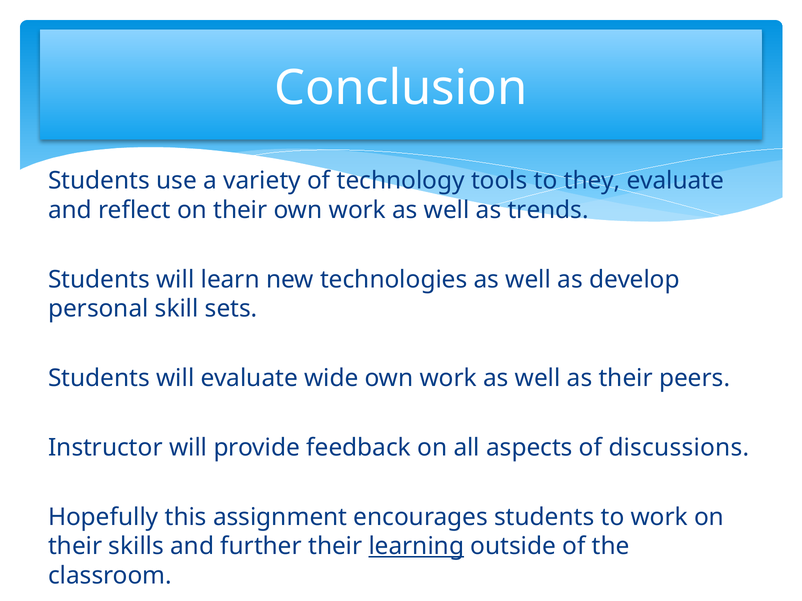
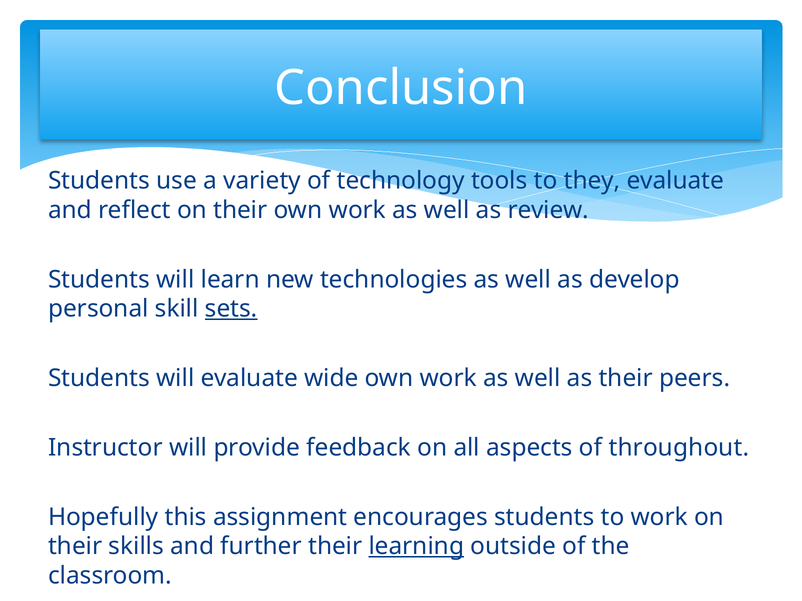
trends: trends -> review
sets underline: none -> present
discussions: discussions -> throughout
